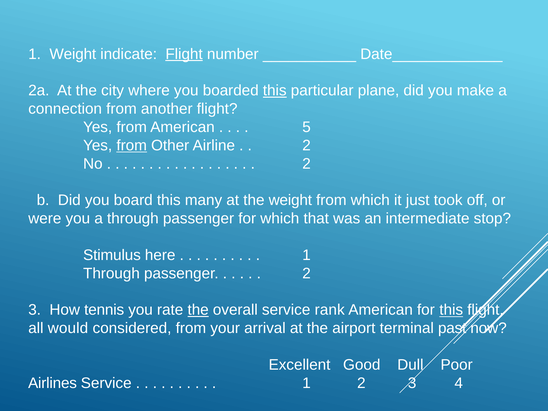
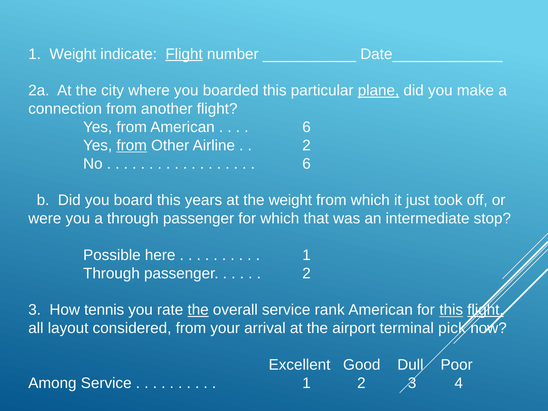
this at (275, 91) underline: present -> none
plane underline: none -> present
5 at (307, 127): 5 -> 6
2 at (307, 164): 2 -> 6
many: many -> years
Stimulus: Stimulus -> Possible
flight at (485, 310) underline: none -> present
would: would -> layout
past: past -> pick
Airlines: Airlines -> Among
